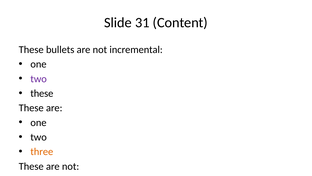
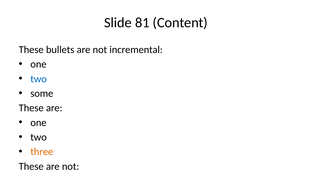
31: 31 -> 81
two at (39, 79) colour: purple -> blue
these at (42, 93): these -> some
